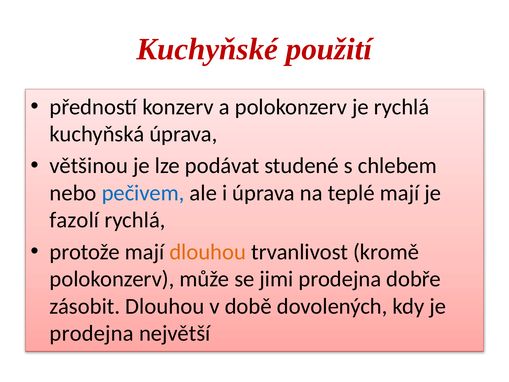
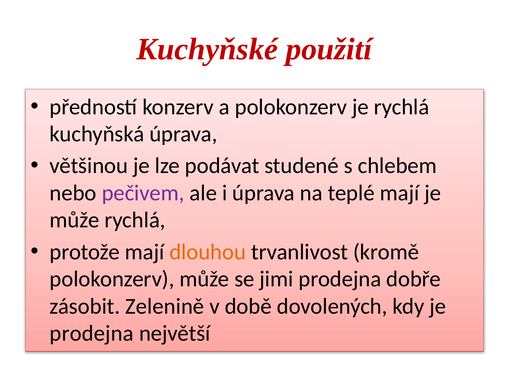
pečivem colour: blue -> purple
fazolí at (74, 220): fazolí -> může
zásobit Dlouhou: Dlouhou -> Zelenině
